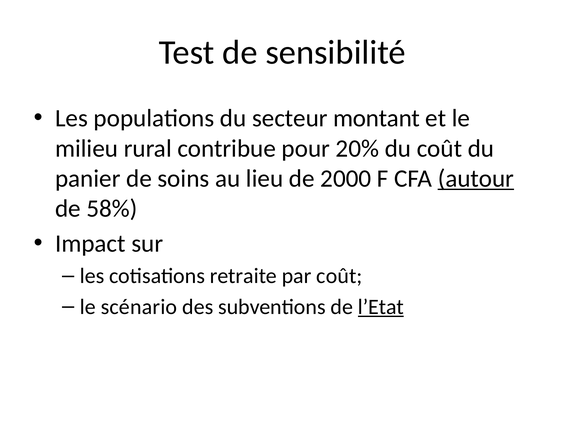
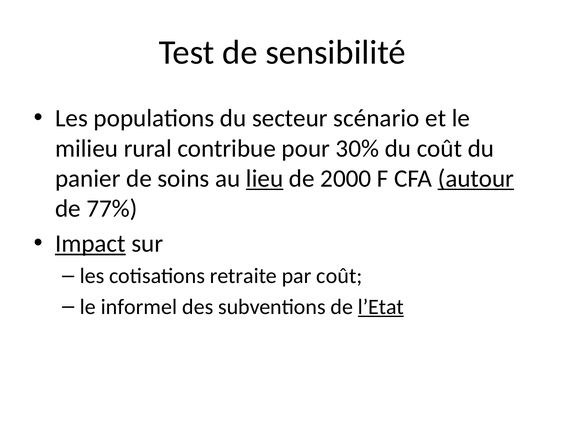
montant: montant -> scénario
20%: 20% -> 30%
lieu underline: none -> present
58%: 58% -> 77%
Impact underline: none -> present
scénario: scénario -> informel
